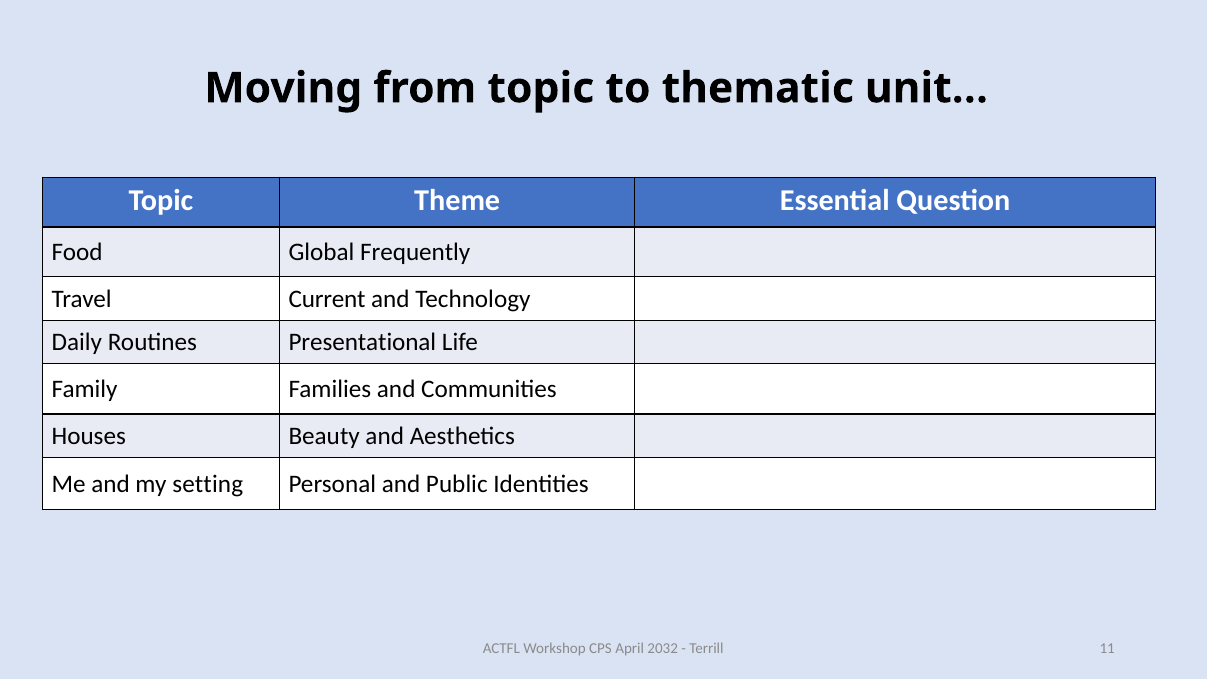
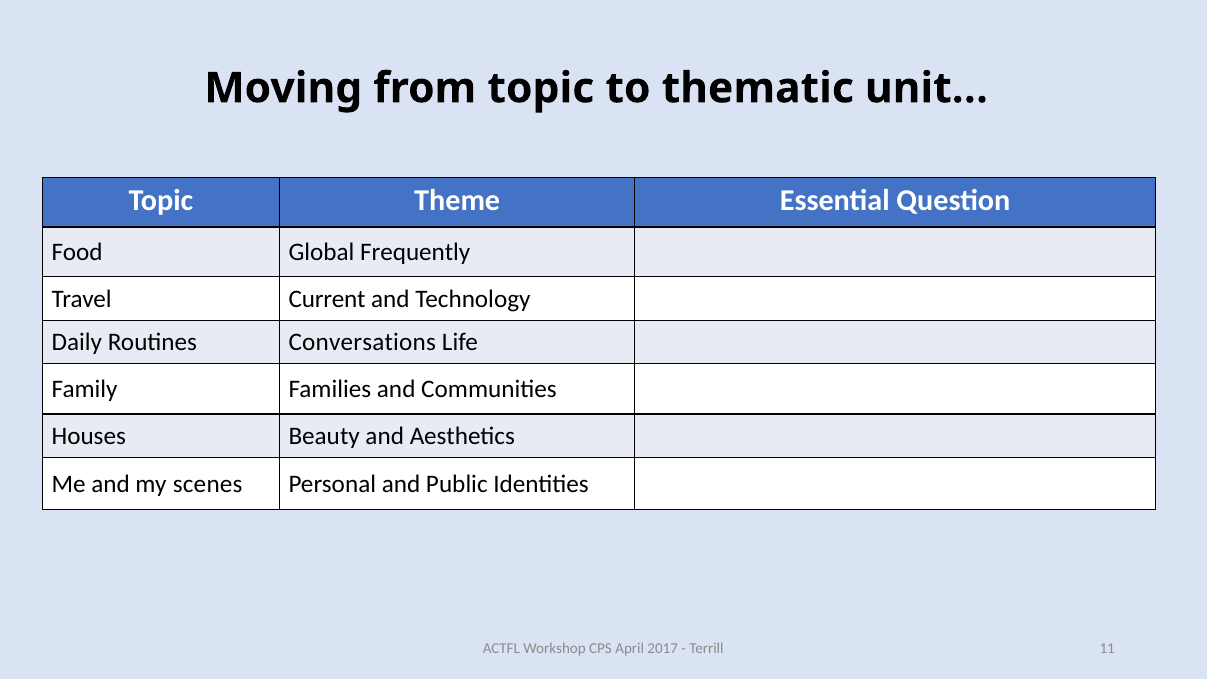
Presentational: Presentational -> Conversations
setting: setting -> scenes
2032: 2032 -> 2017
